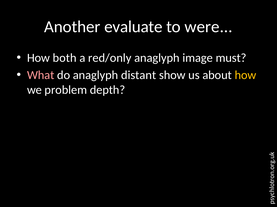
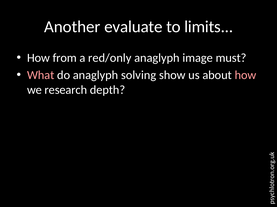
were: were -> limits
both: both -> from
distant: distant -> solving
how at (246, 75) colour: yellow -> pink
problem: problem -> research
